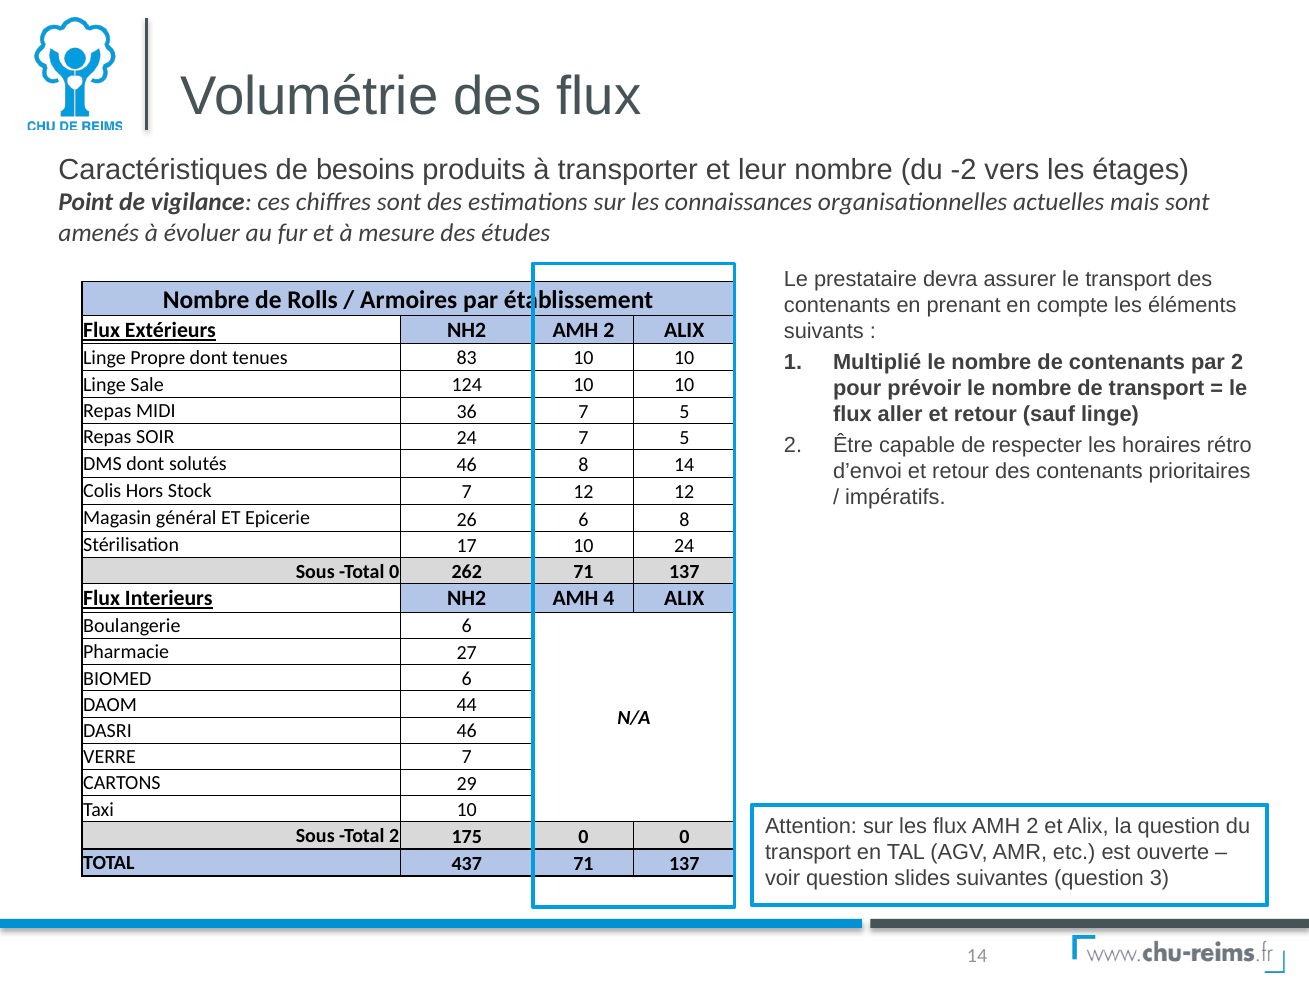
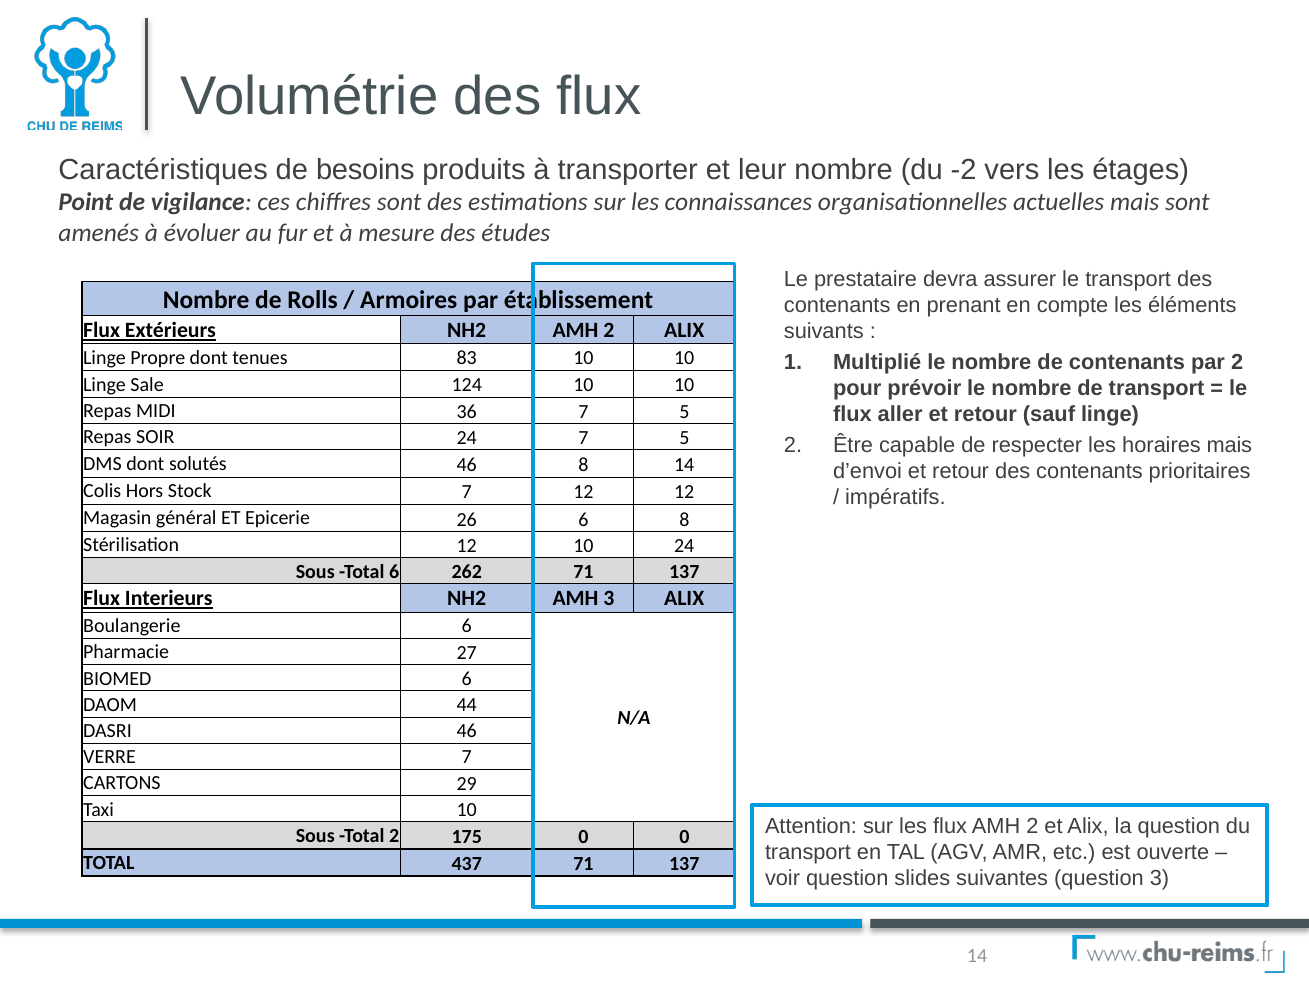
horaires rétro: rétro -> mais
Stérilisation 17: 17 -> 12
Total 0: 0 -> 6
AMH 4: 4 -> 3
